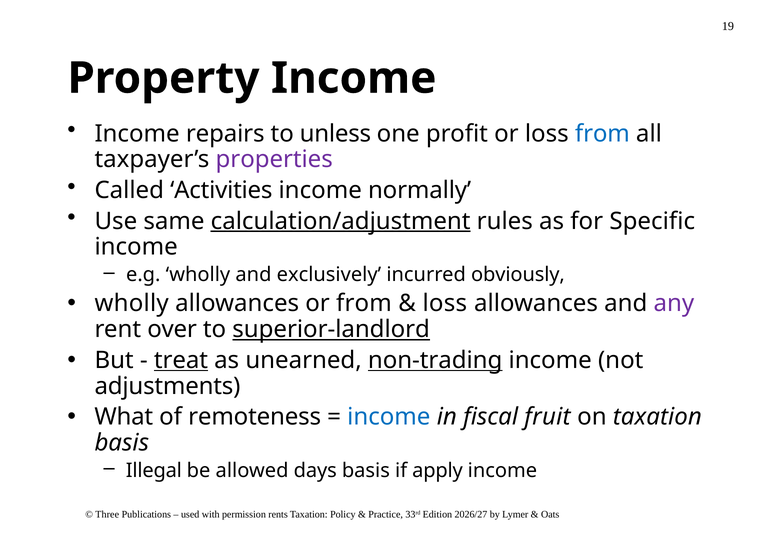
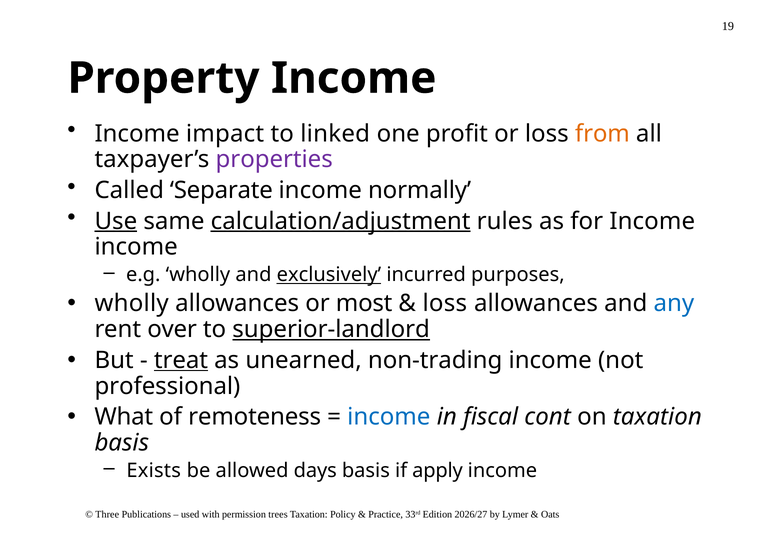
repairs: repairs -> impact
unless: unless -> linked
from at (602, 134) colour: blue -> orange
Activities: Activities -> Separate
Use underline: none -> present
for Specific: Specific -> Income
exclusively underline: none -> present
obviously: obviously -> purposes
or from: from -> most
any colour: purple -> blue
non-trading underline: present -> none
adjustments: adjustments -> professional
fruit: fruit -> cont
Illegal: Illegal -> Exists
rents: rents -> trees
